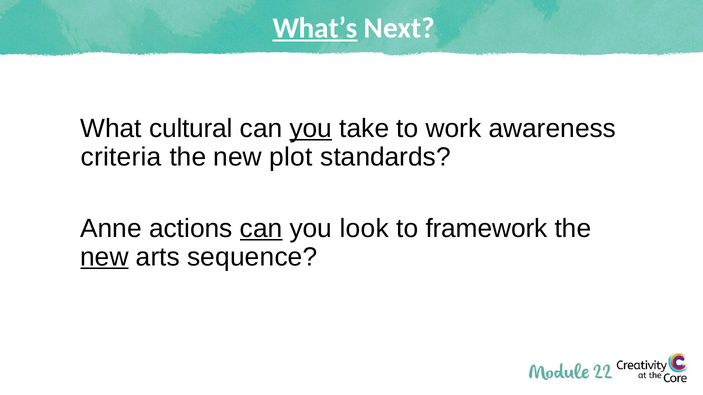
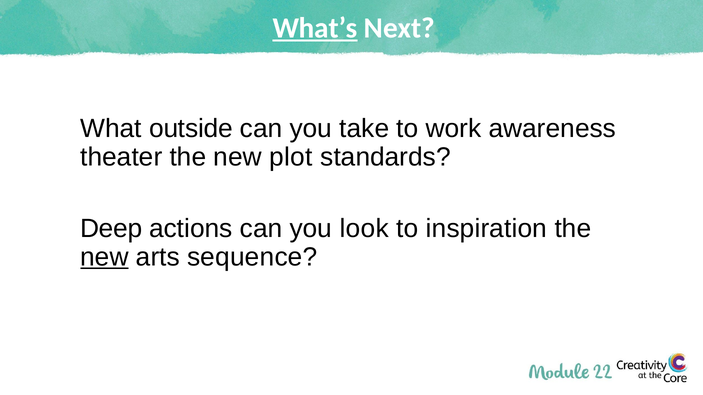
cultural: cultural -> outside
you at (311, 129) underline: present -> none
criteria: criteria -> theater
Anne: Anne -> Deep
can at (261, 229) underline: present -> none
framework: framework -> inspiration
